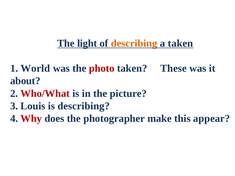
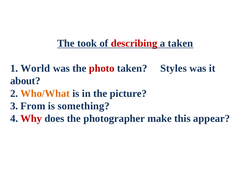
light: light -> took
describing at (134, 43) colour: orange -> red
These: These -> Styles
Who/What colour: red -> orange
Louis: Louis -> From
is describing: describing -> something
